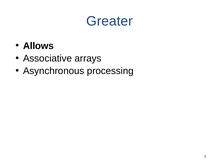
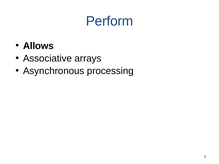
Greater: Greater -> Perform
